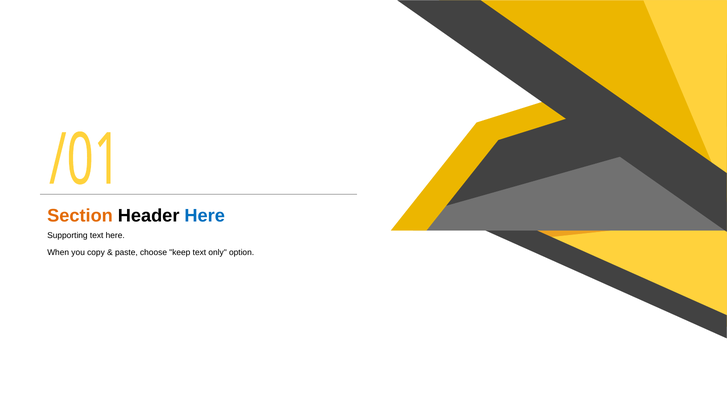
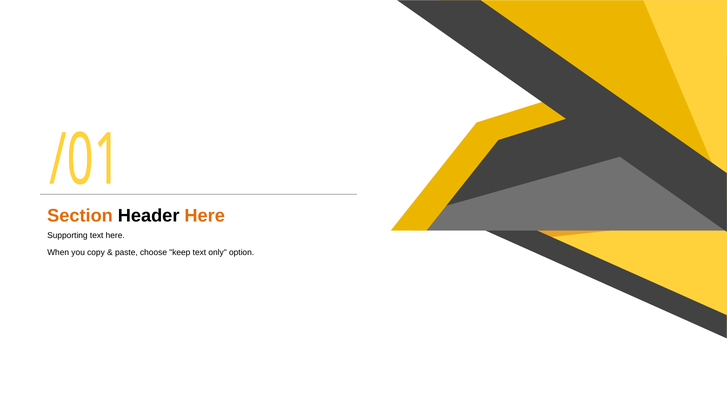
Here at (205, 216) colour: blue -> orange
